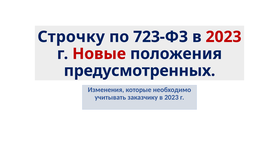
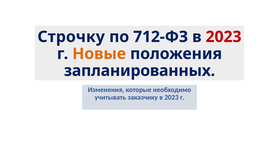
723-ФЗ: 723-ФЗ -> 712-ФЗ
Новые colour: red -> orange
предусмотренных: предусмотренных -> запланированных
